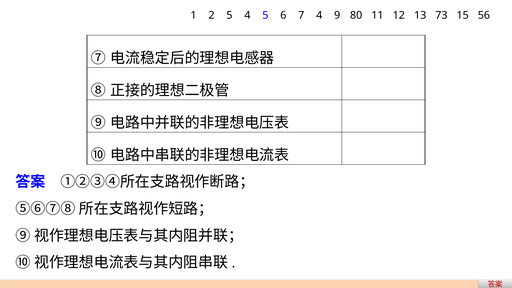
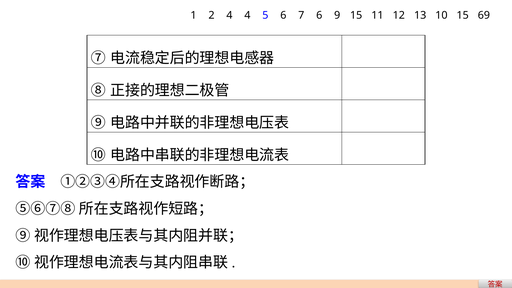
2 5: 5 -> 4
7 4: 4 -> 6
9 80: 80 -> 15
73: 73 -> 10
56: 56 -> 69
